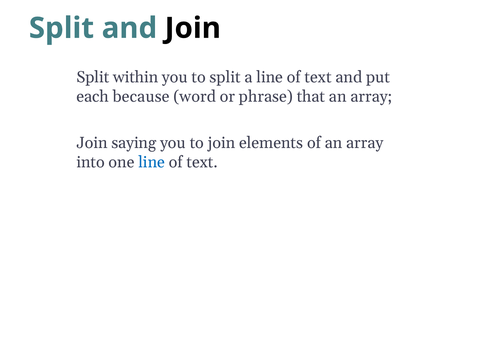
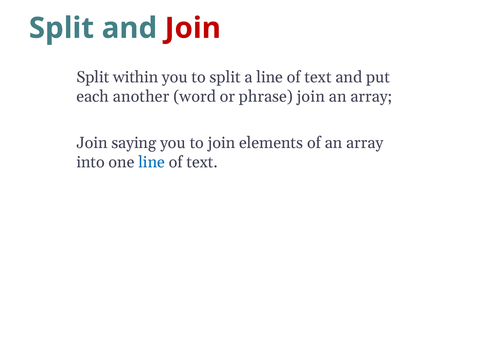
Join at (193, 28) colour: black -> red
because: because -> another
phrase that: that -> join
